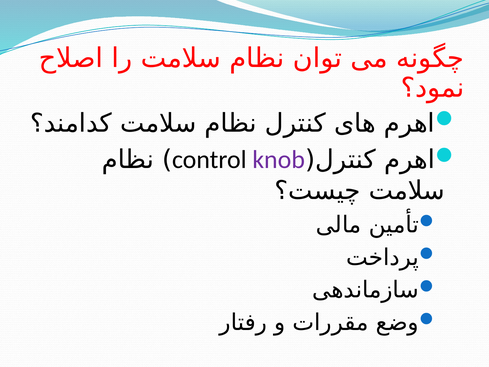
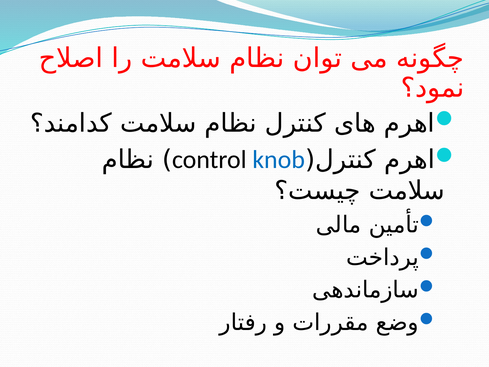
knob colour: purple -> blue
